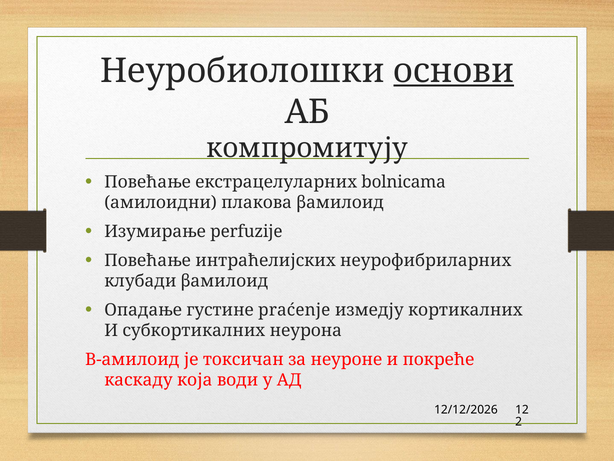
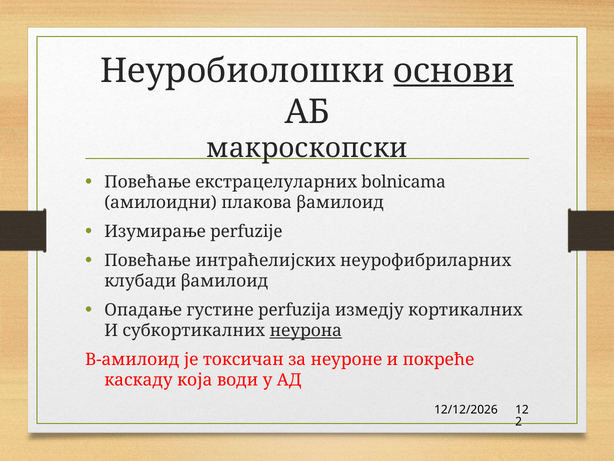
компромитују: компромитују -> макроскопски
praćenje: praćenje -> perfuzija
неурона underline: none -> present
